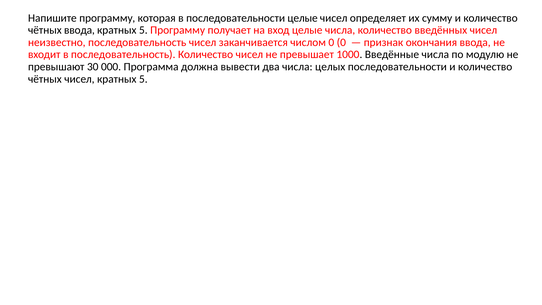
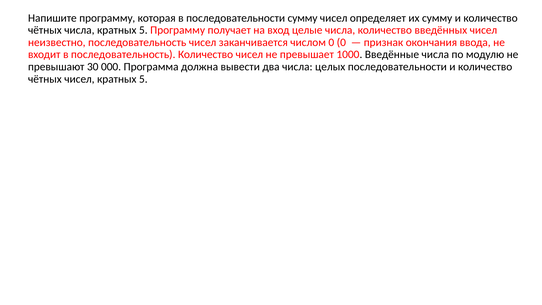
последовательности целые: целые -> сумму
чётных ввода: ввода -> числа
